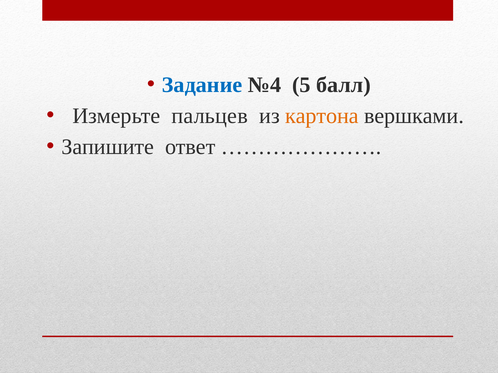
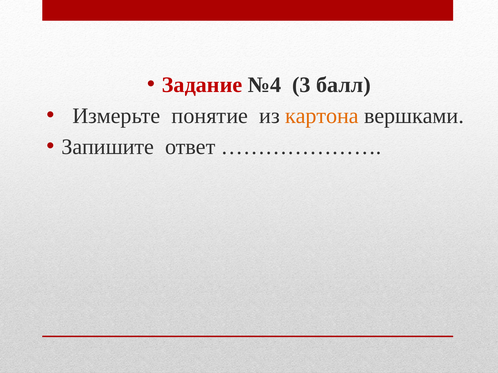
Задание colour: blue -> red
5: 5 -> 3
пальцев: пальцев -> понятие
